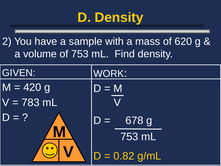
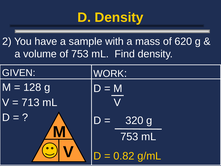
420: 420 -> 128
783: 783 -> 713
678: 678 -> 320
